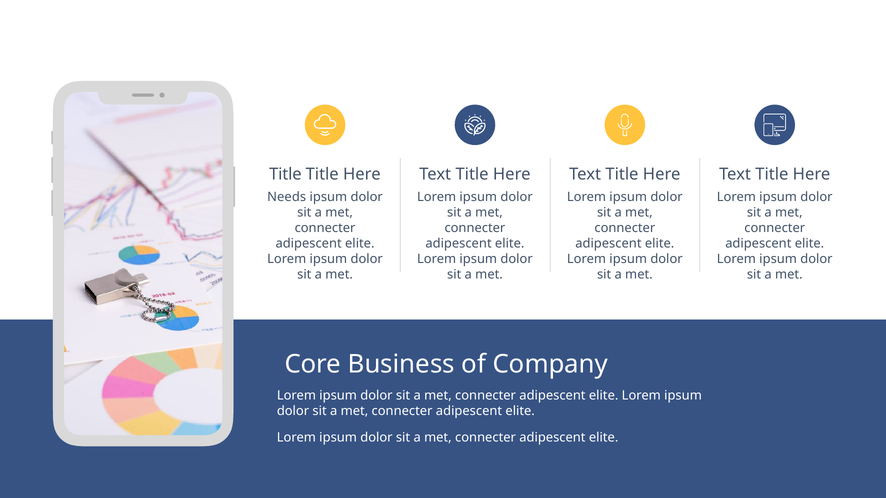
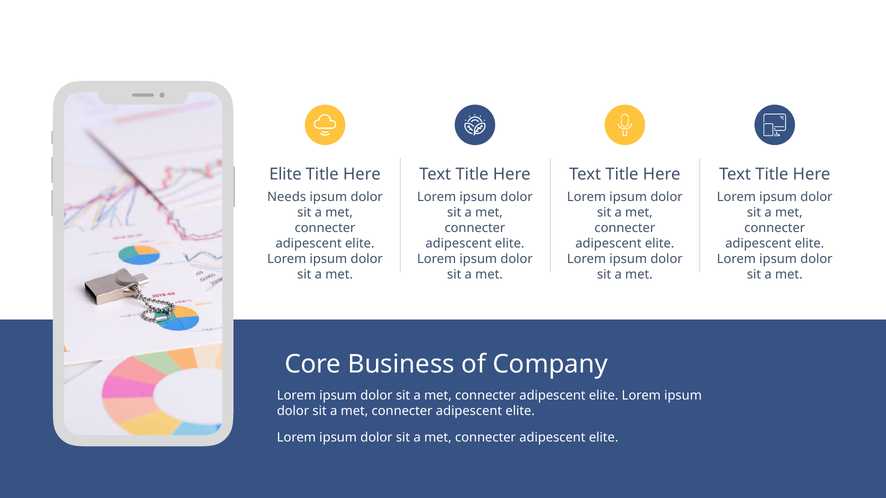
Title at (285, 174): Title -> Elite
